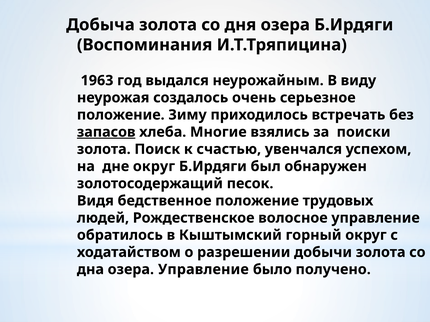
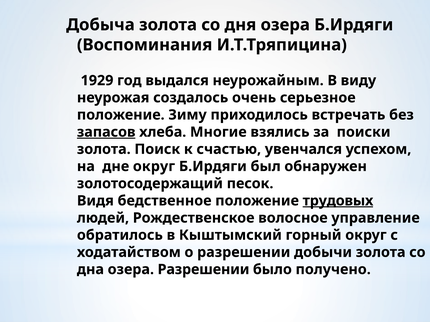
1963: 1963 -> 1929
трудовых underline: none -> present
озера Управление: Управление -> Разрешении
